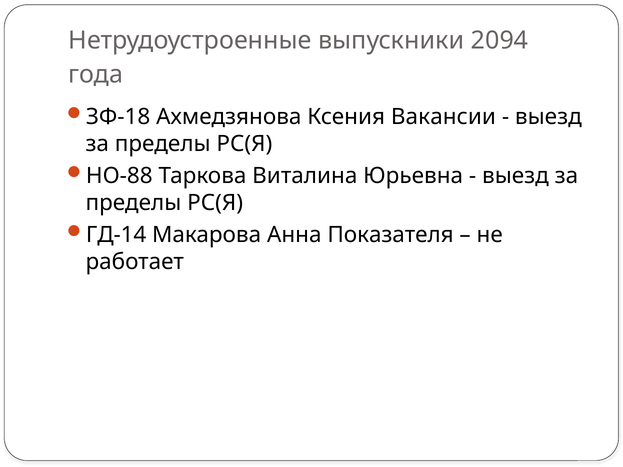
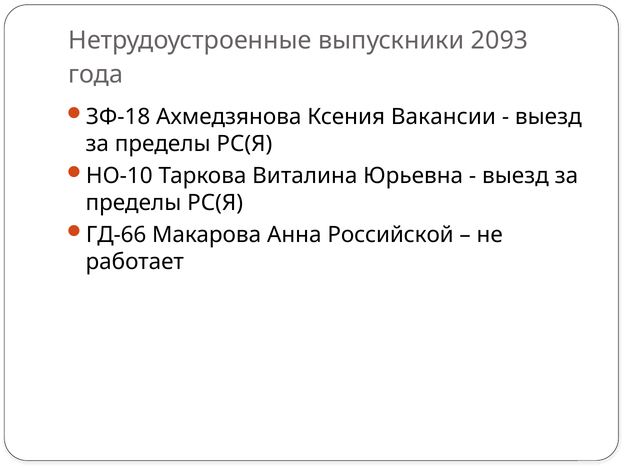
2094: 2094 -> 2093
НО-88: НО-88 -> НО-10
ГД-14: ГД-14 -> ГД-66
Показателя: Показателя -> Российской
